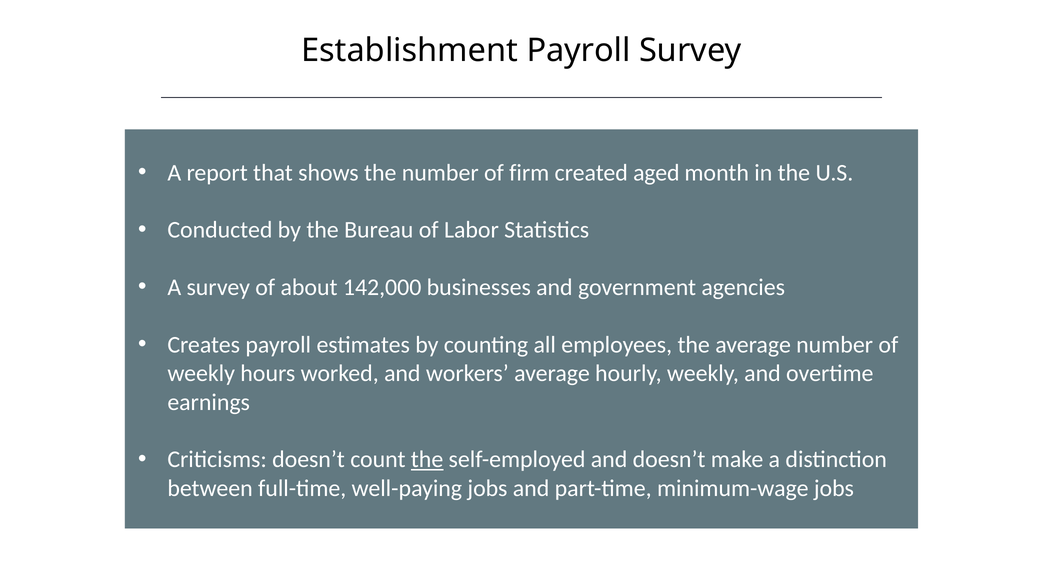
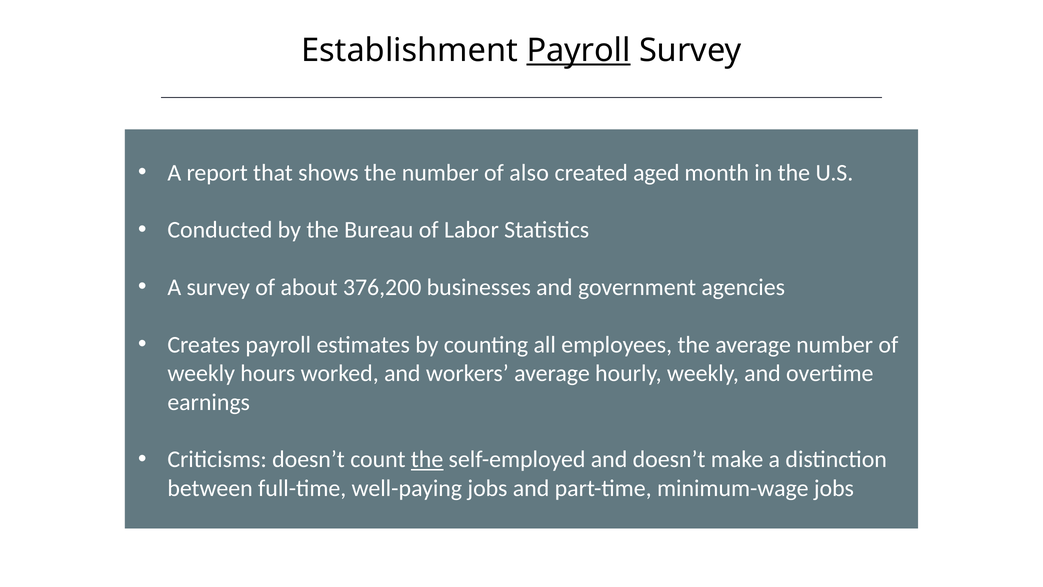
Payroll at (579, 50) underline: none -> present
firm: firm -> also
142,000: 142,000 -> 376,200
